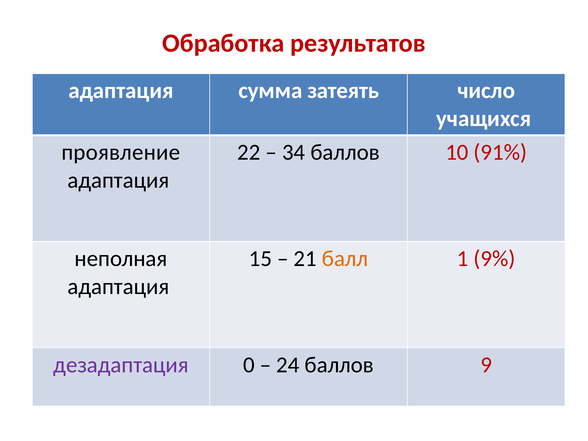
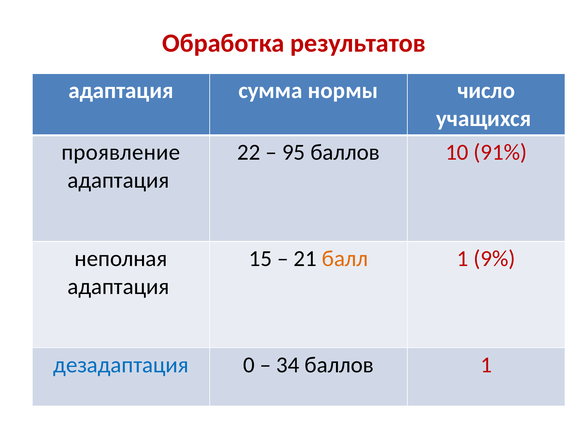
затеять: затеять -> нормы
34: 34 -> 95
дезадаптация colour: purple -> blue
24: 24 -> 34
баллов 9: 9 -> 1
